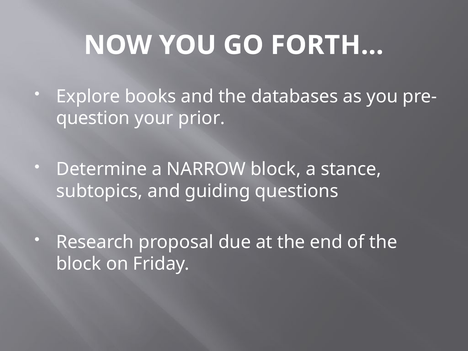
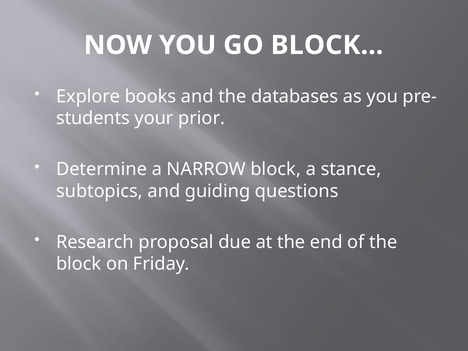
FORTH…: FORTH… -> BLOCK…
question: question -> students
